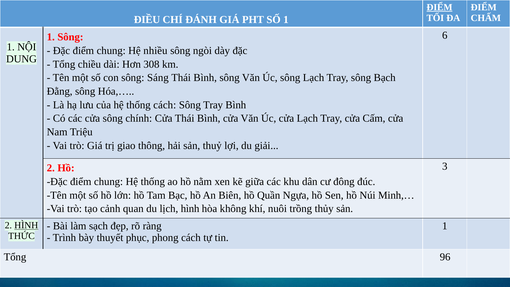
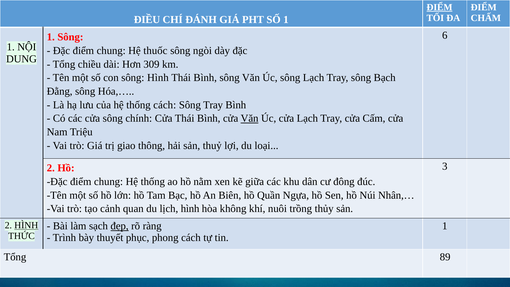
nhiều: nhiều -> thuốc
308: 308 -> 309
sông Sáng: Sáng -> Hình
Văn at (250, 118) underline: none -> present
giải: giải -> loại
Minh,…: Minh,… -> Nhân,…
đẹp underline: none -> present
96: 96 -> 89
